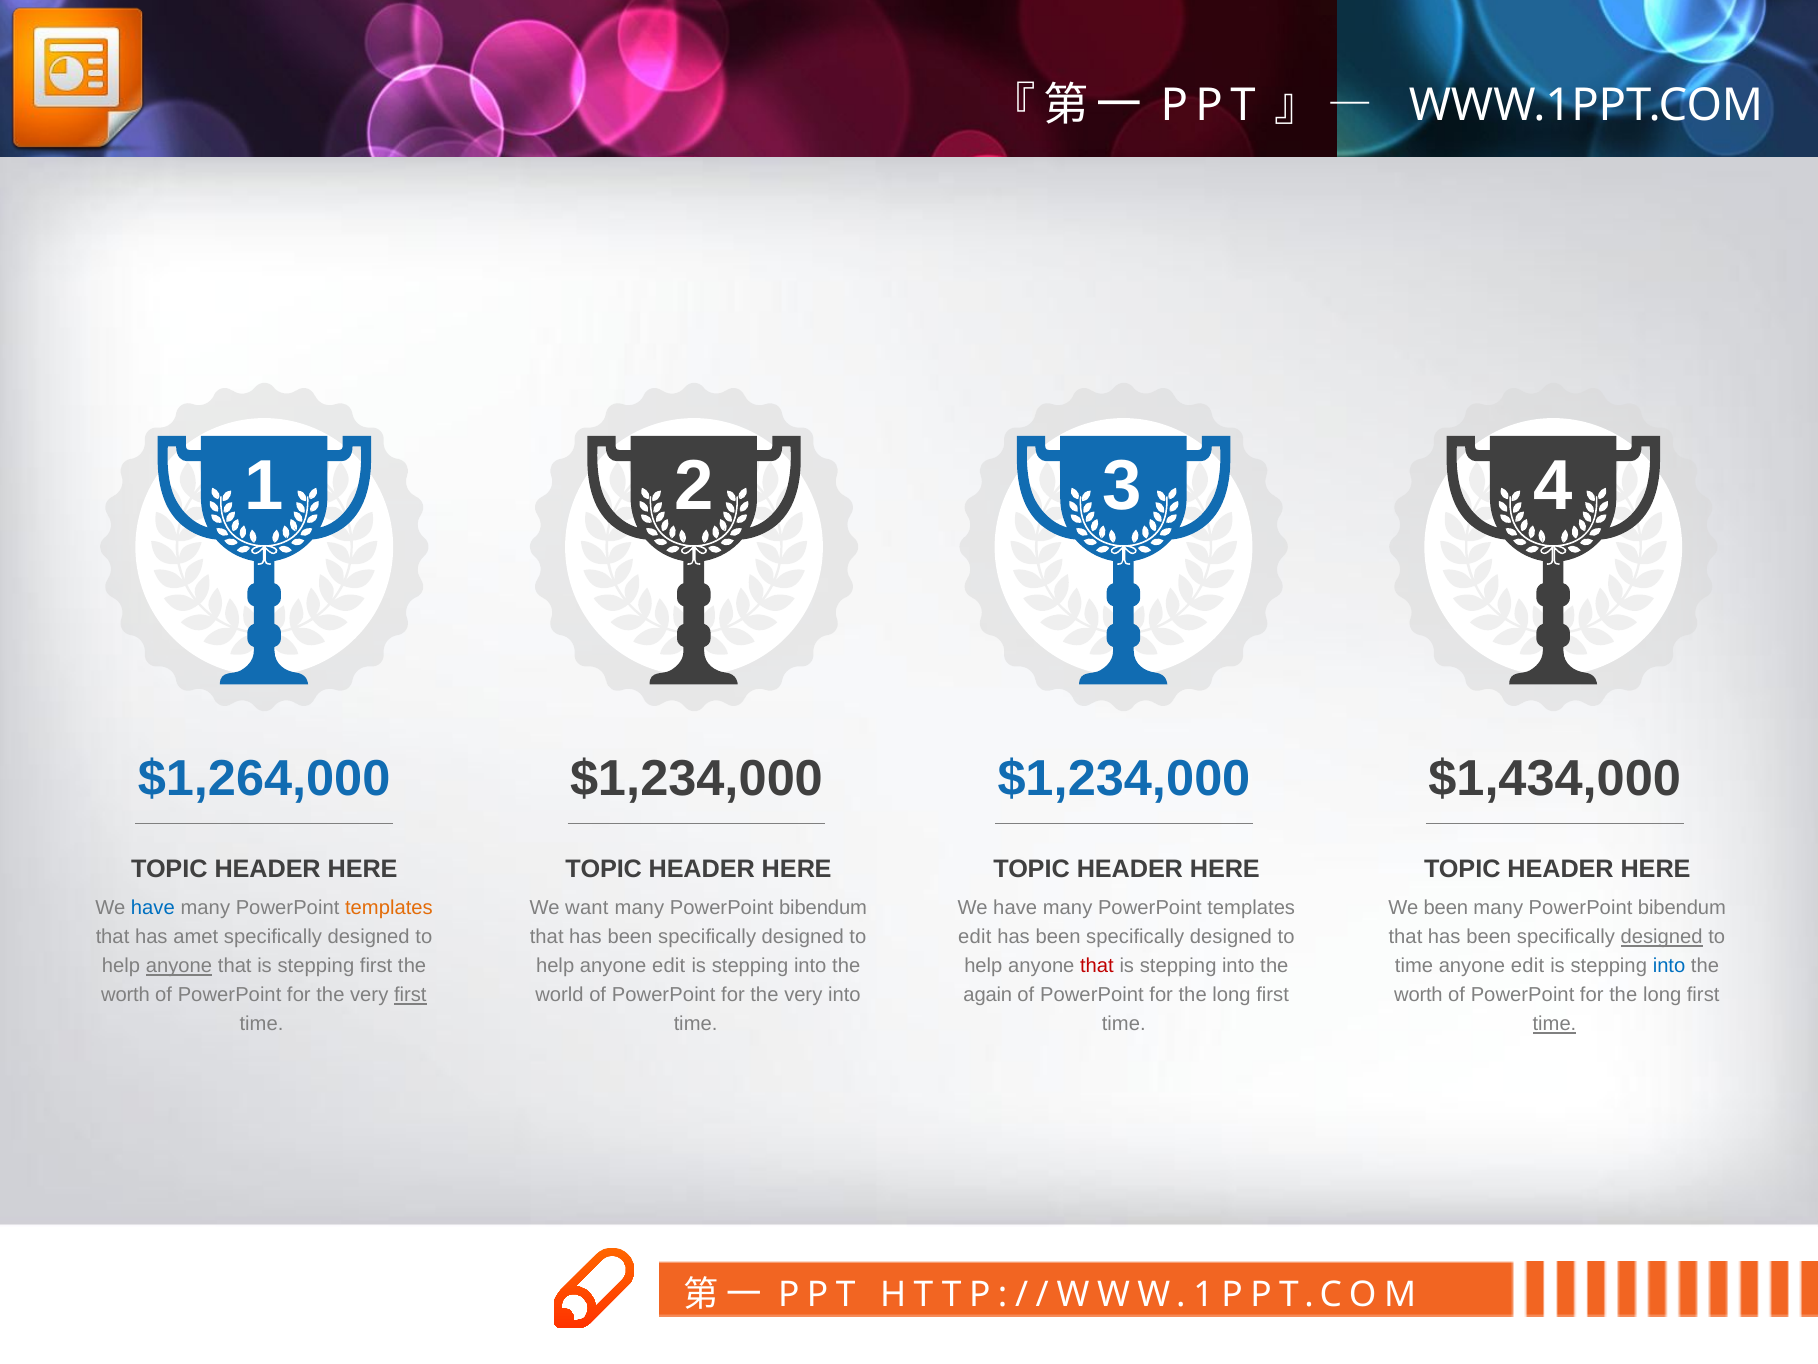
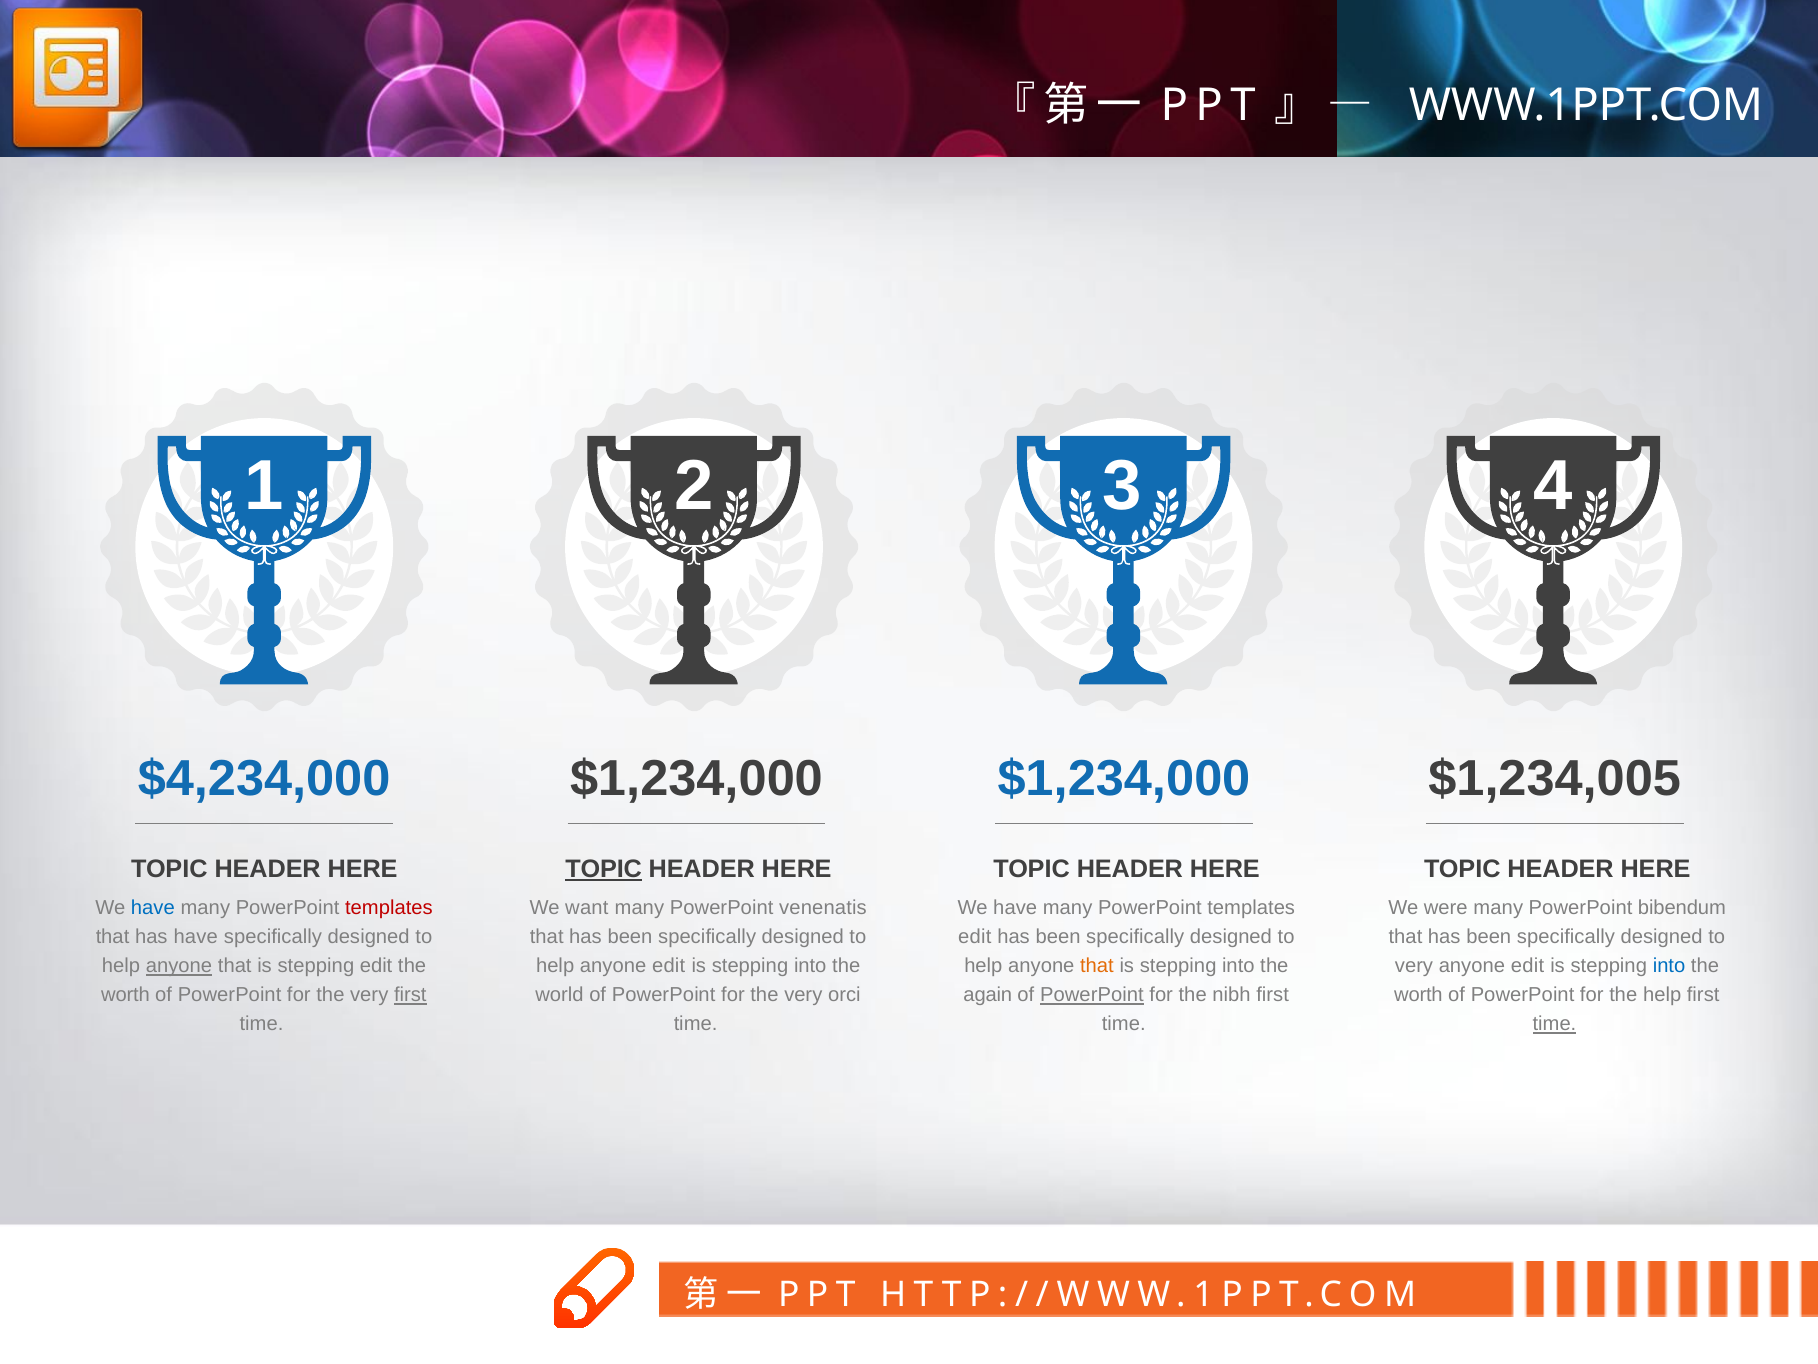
$1,264,000: $1,264,000 -> $4,234,000
$1,434,000: $1,434,000 -> $1,234,005
TOPIC at (604, 869) underline: none -> present
templates at (389, 908) colour: orange -> red
bibendum at (823, 908): bibendum -> venenatis
We been: been -> were
has amet: amet -> have
designed at (1662, 937) underline: present -> none
stepping first: first -> edit
that at (1097, 966) colour: red -> orange
time at (1414, 966): time -> very
very into: into -> orci
PowerPoint at (1092, 995) underline: none -> present
long at (1232, 995): long -> nibh
long at (1662, 995): long -> help
